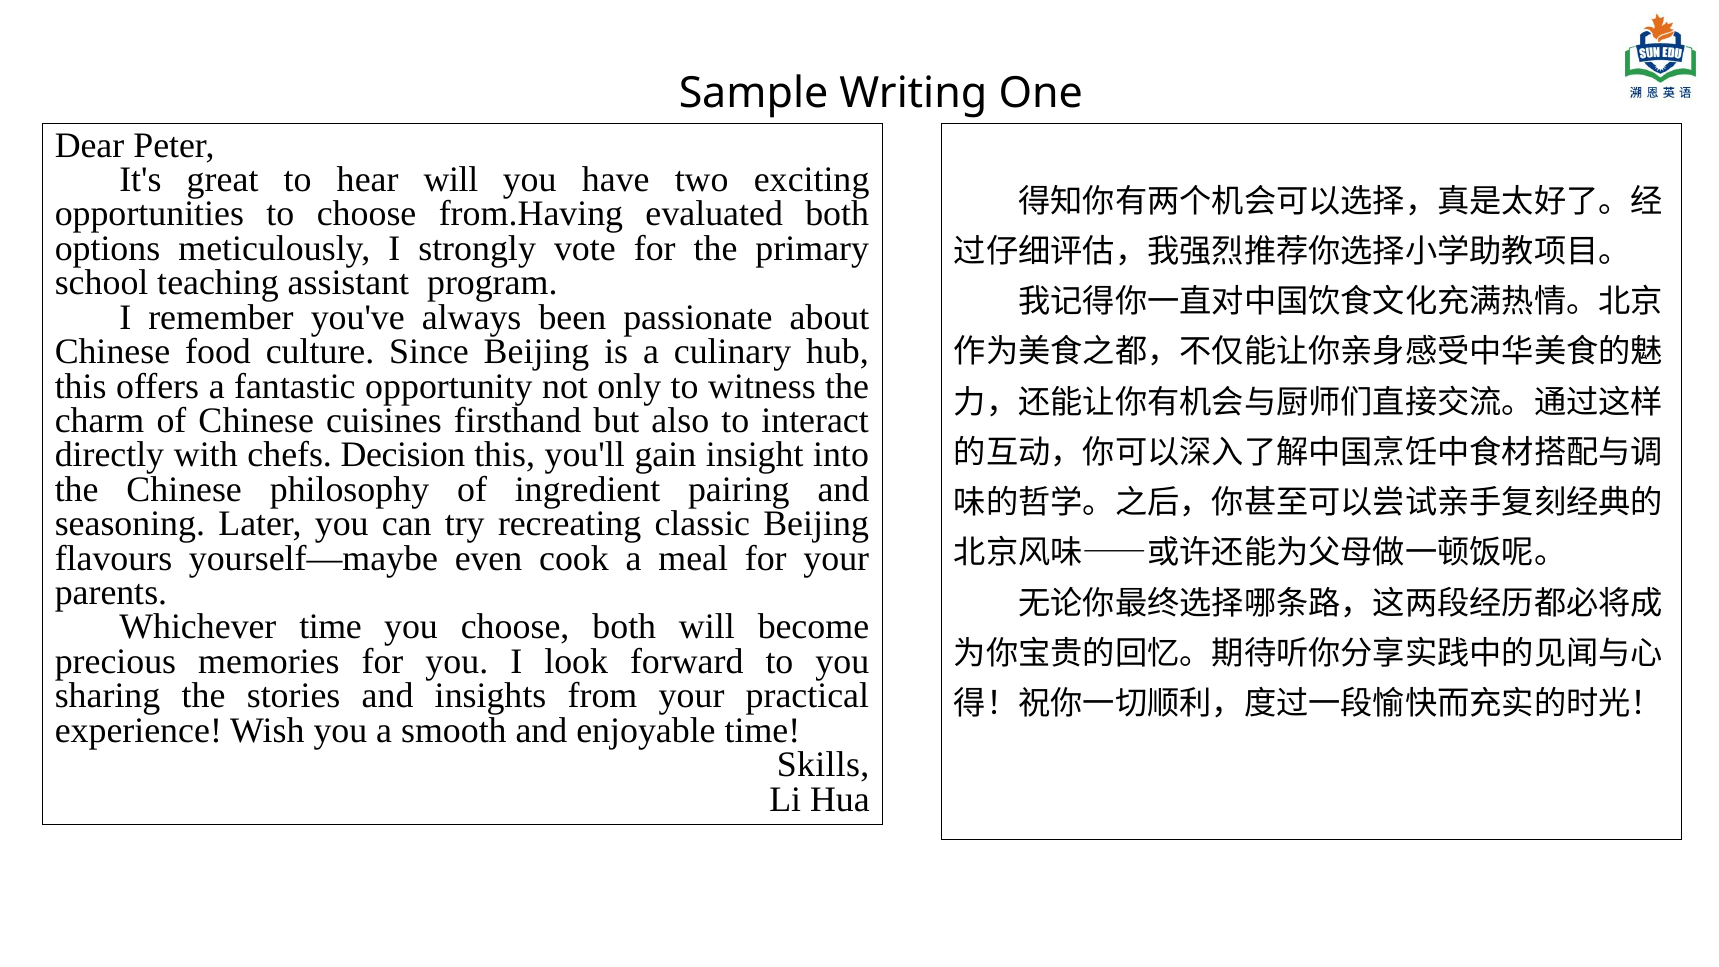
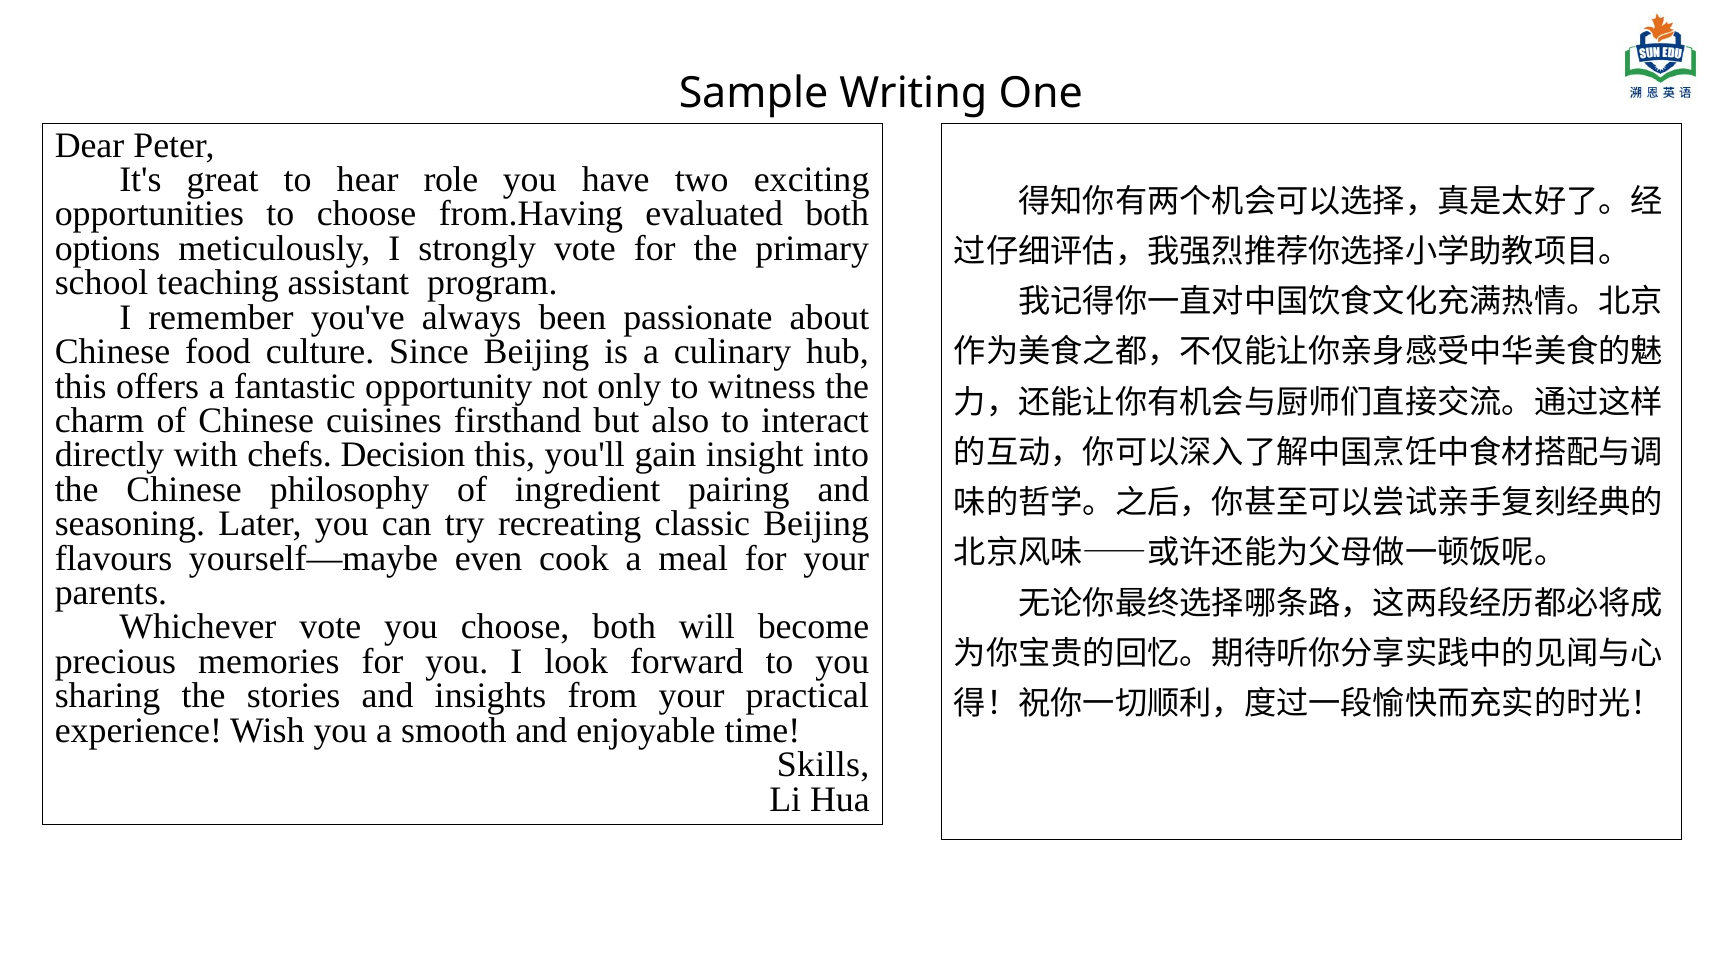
hear will: will -> role
Whichever time: time -> vote
